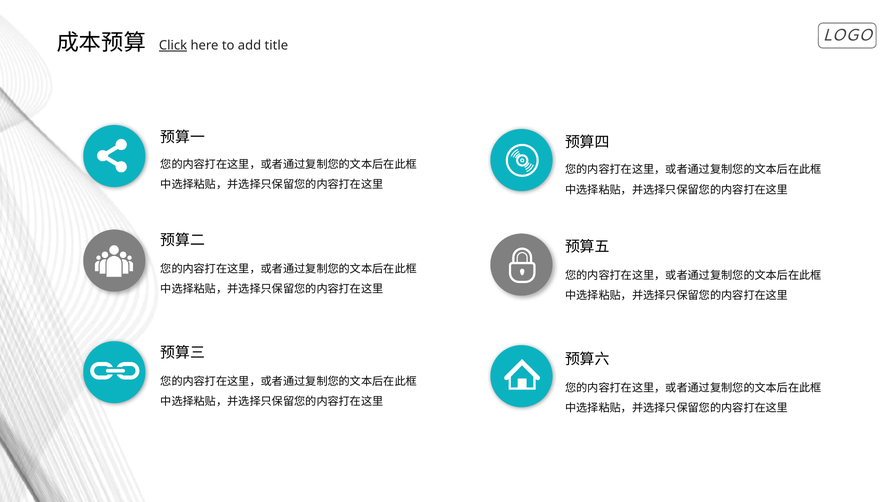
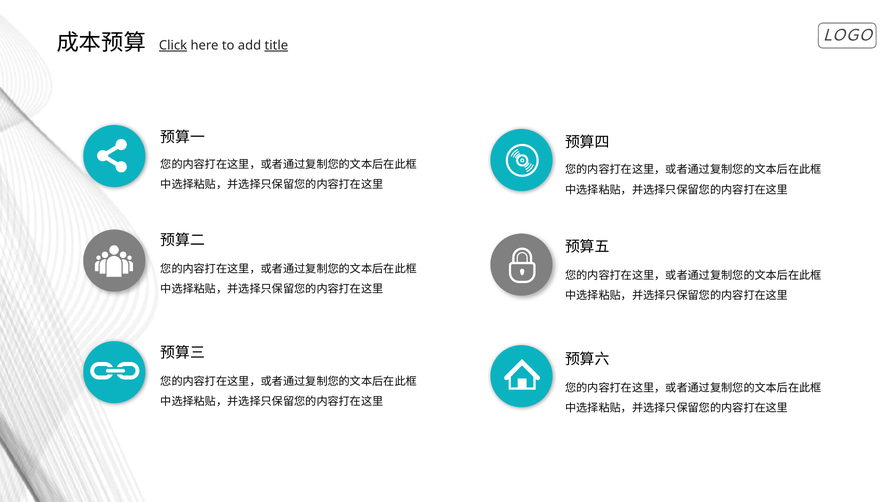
title underline: none -> present
